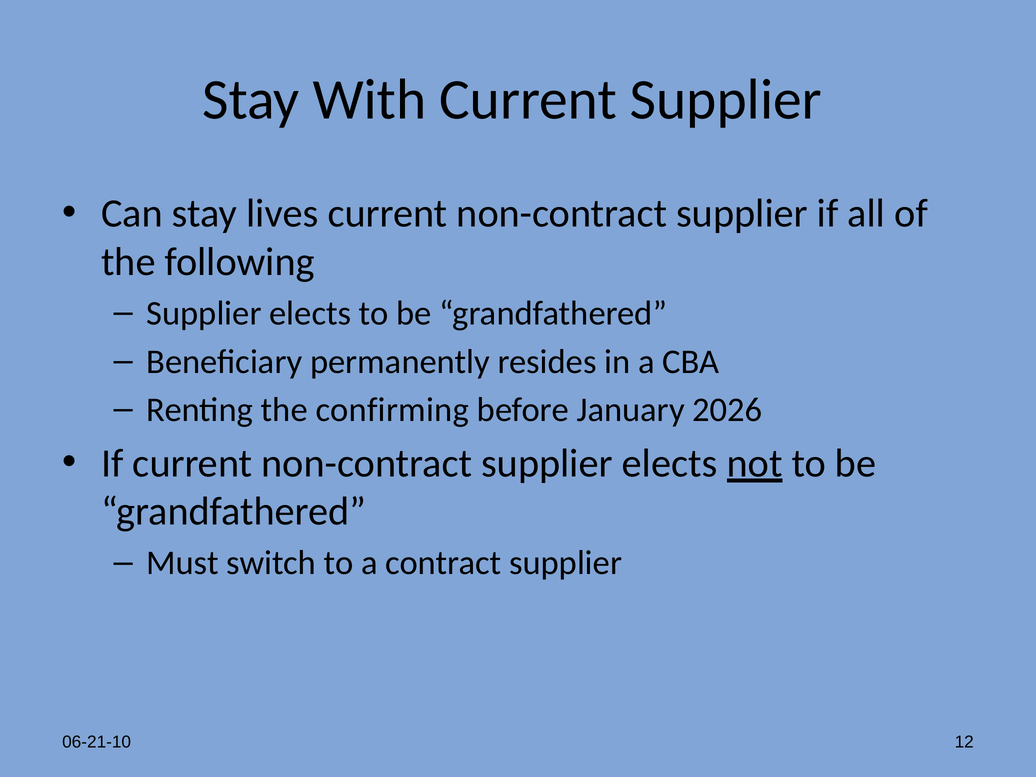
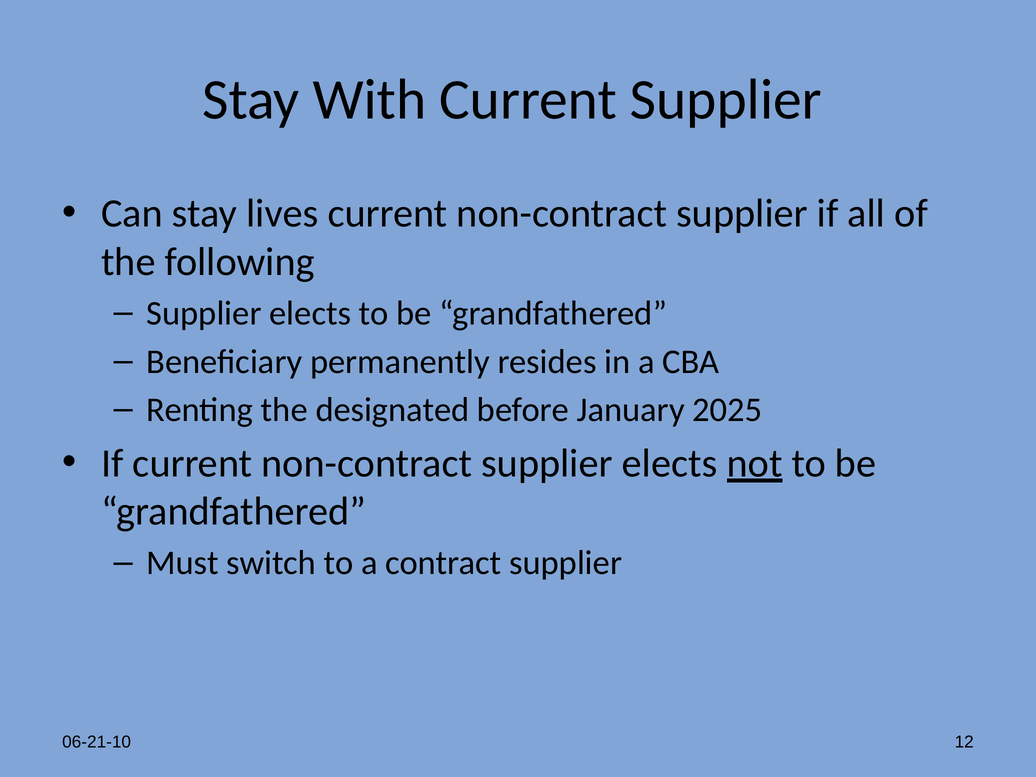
confirming: confirming -> designated
2026: 2026 -> 2025
